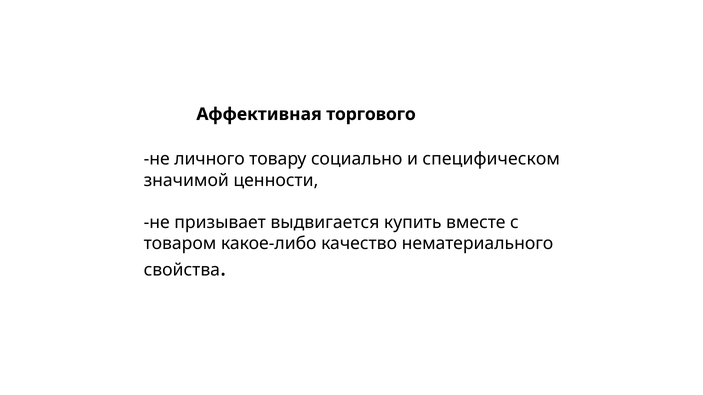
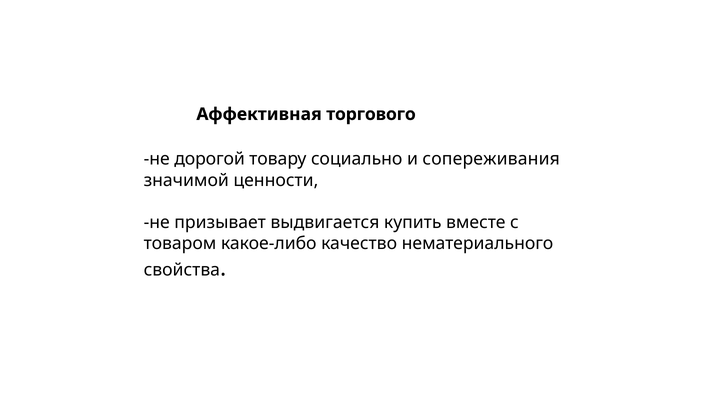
личного: личного -> дорогой
специфическом: специфическом -> сопереживания
